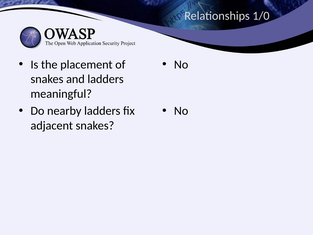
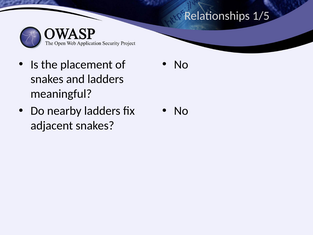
1/0: 1/0 -> 1/5
